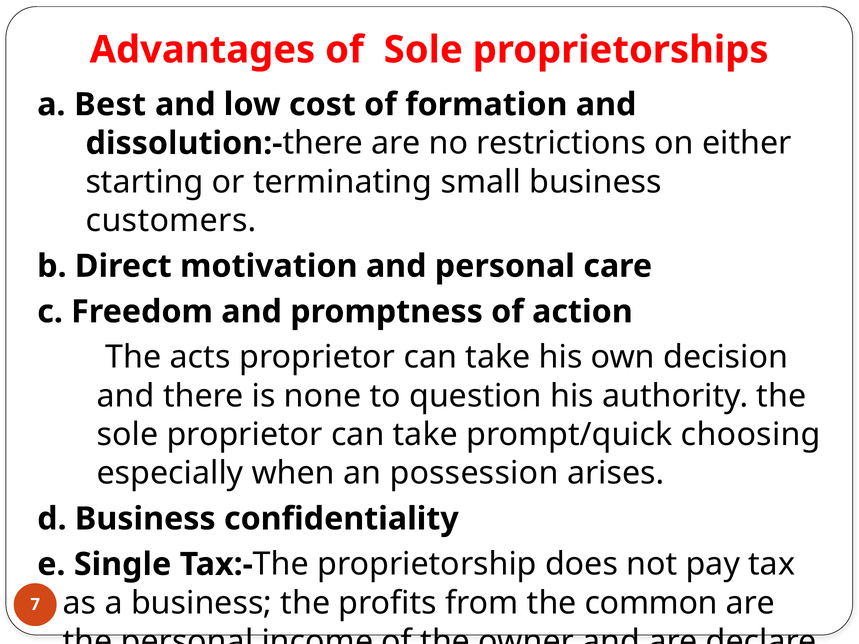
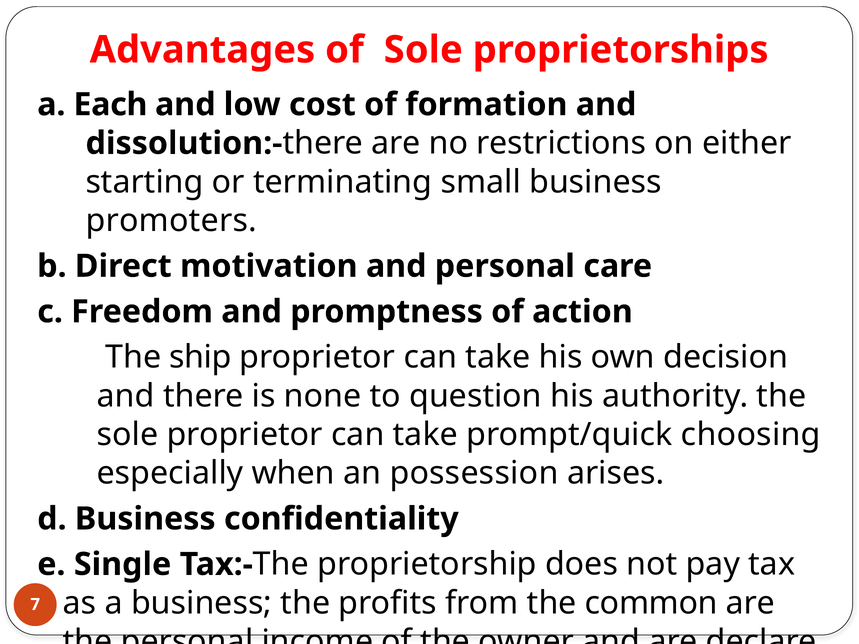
Best: Best -> Each
customers: customers -> promoters
acts: acts -> ship
